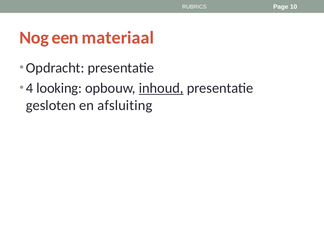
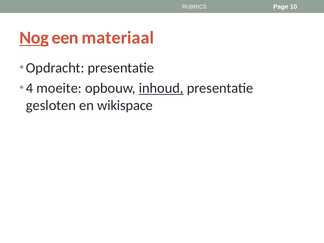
Nog underline: none -> present
looking: looking -> moeite
afsluiting: afsluiting -> wikispace
